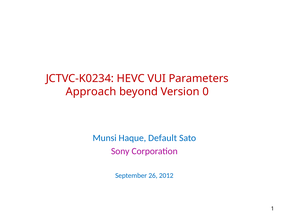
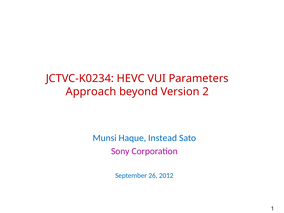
0: 0 -> 2
Default: Default -> Instead
